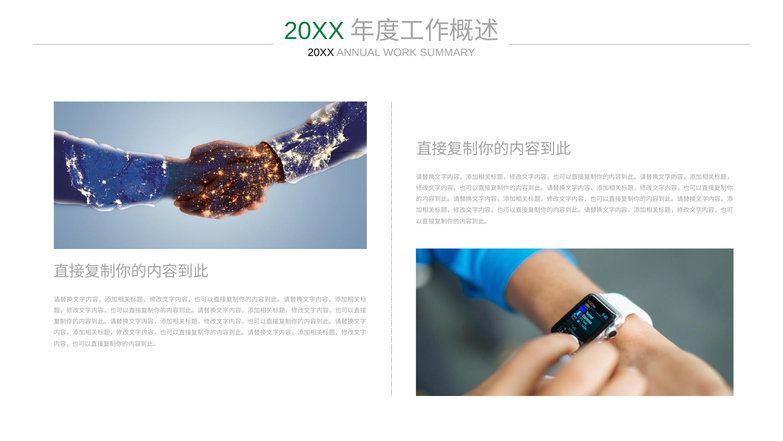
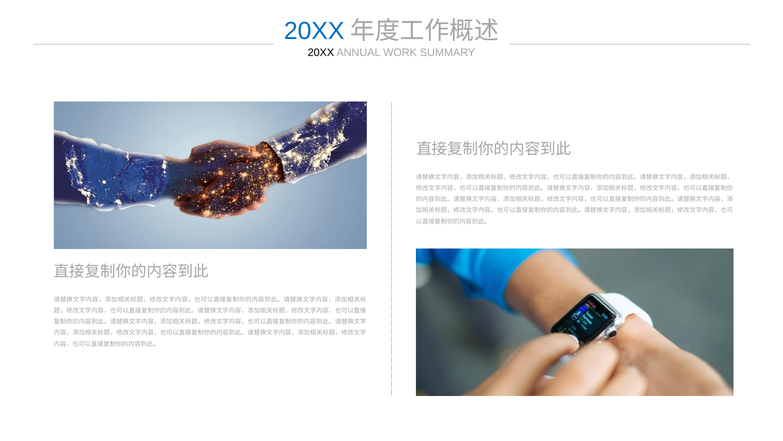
20XX at (314, 31) colour: green -> blue
